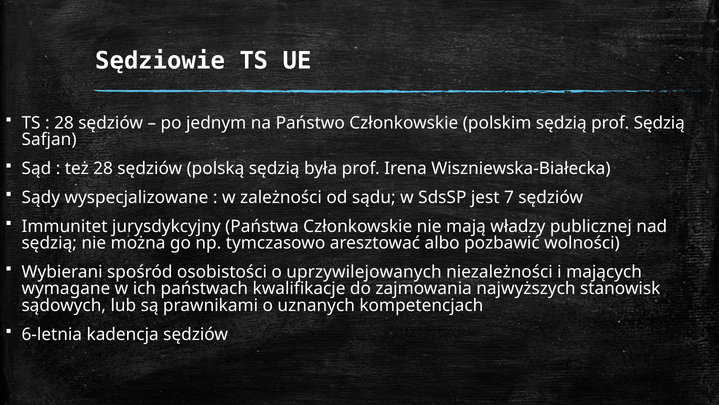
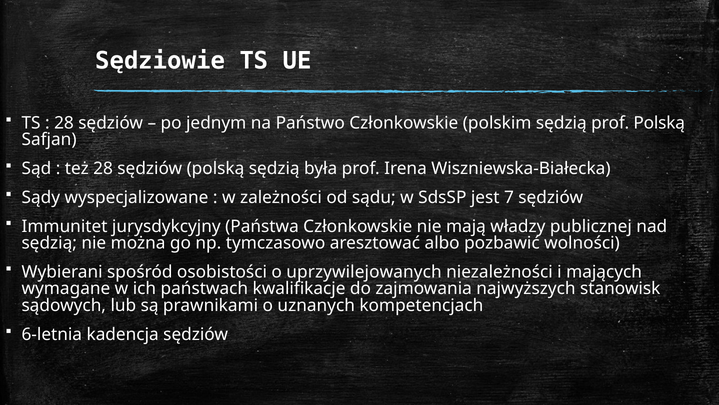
prof Sędzią: Sędzią -> Polską
